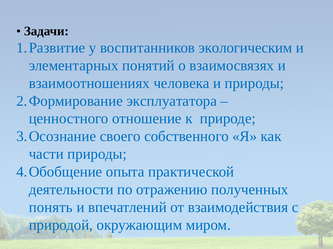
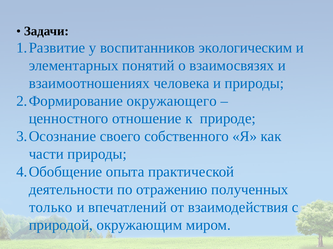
эксплуататора: эксплуататора -> окружающего
понять: понять -> только
